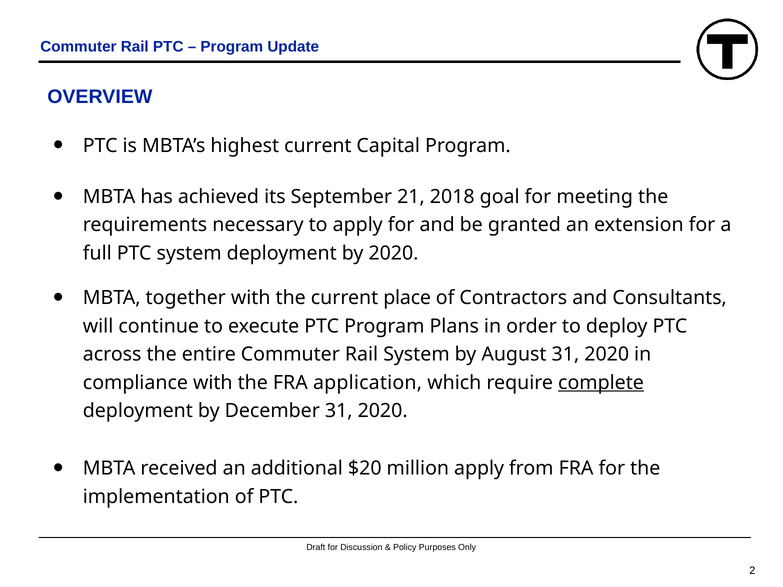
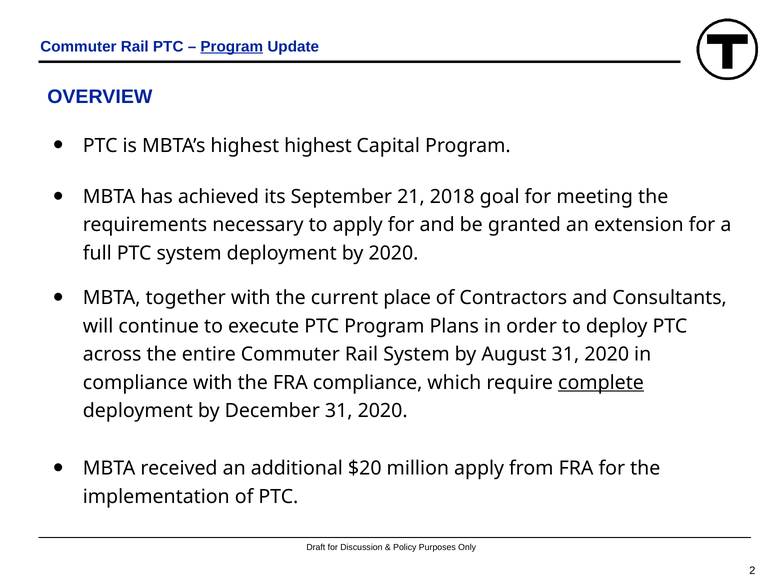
Program at (232, 47) underline: none -> present
highest current: current -> highest
FRA application: application -> compliance
